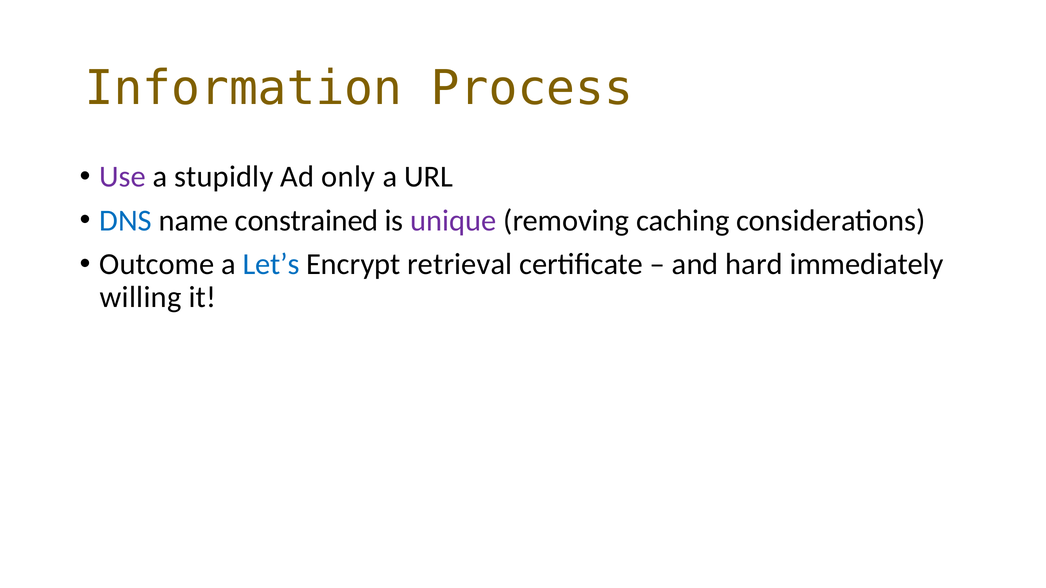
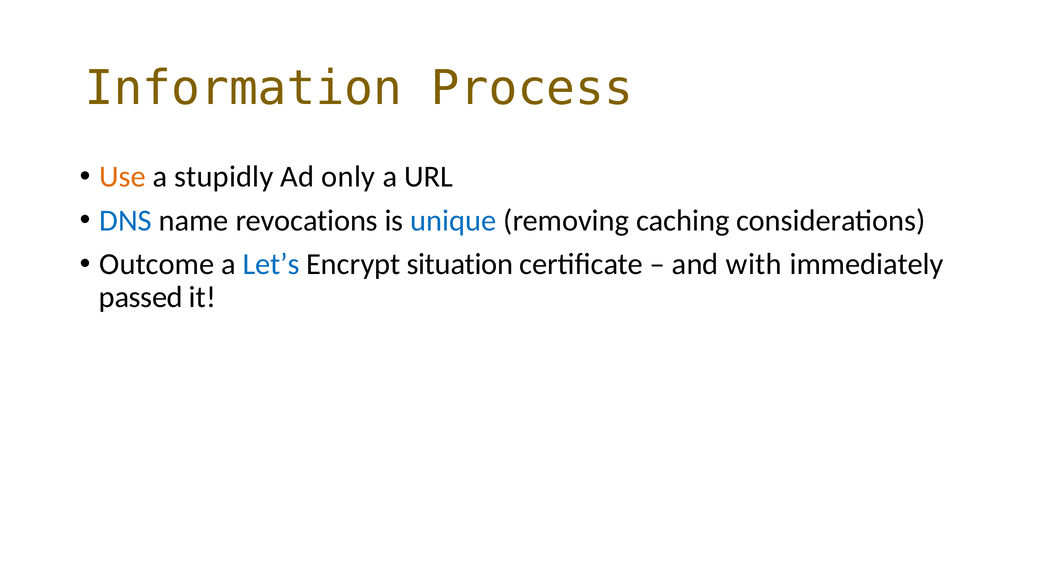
Use colour: purple -> orange
constrained: constrained -> revocations
unique colour: purple -> blue
retrieval: retrieval -> situation
hard: hard -> with
willing: willing -> passed
